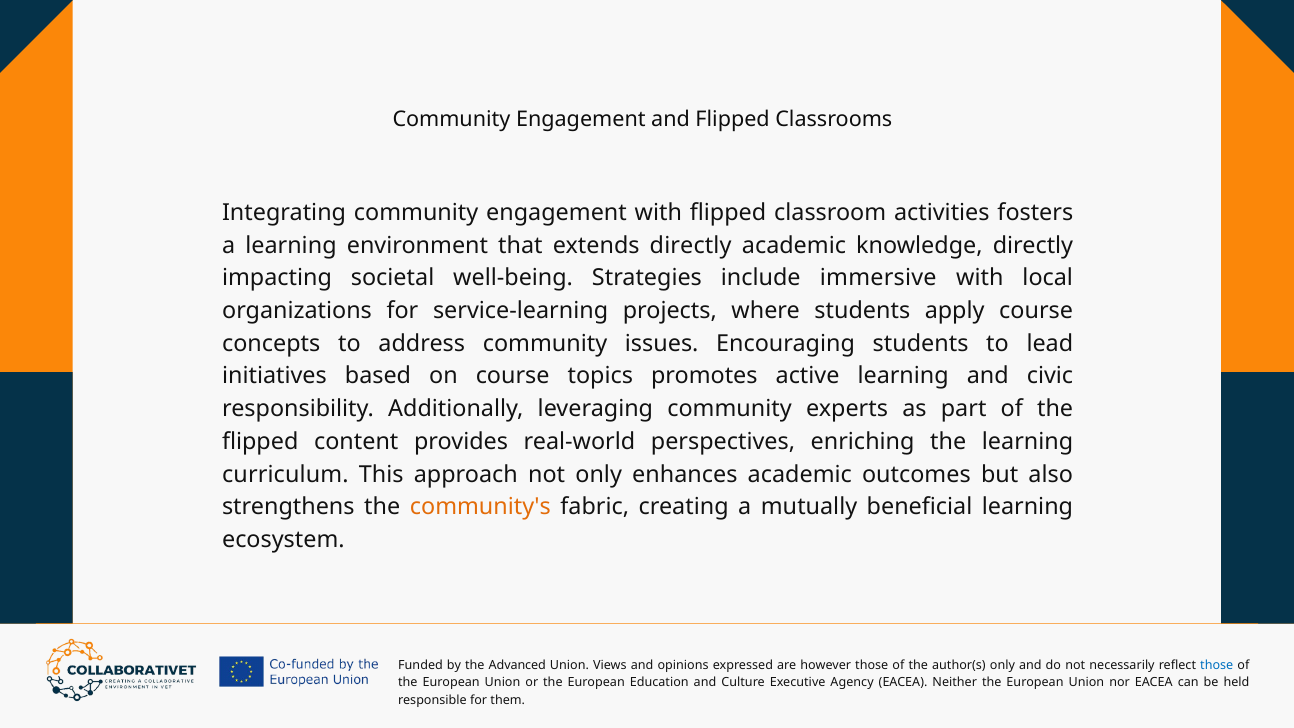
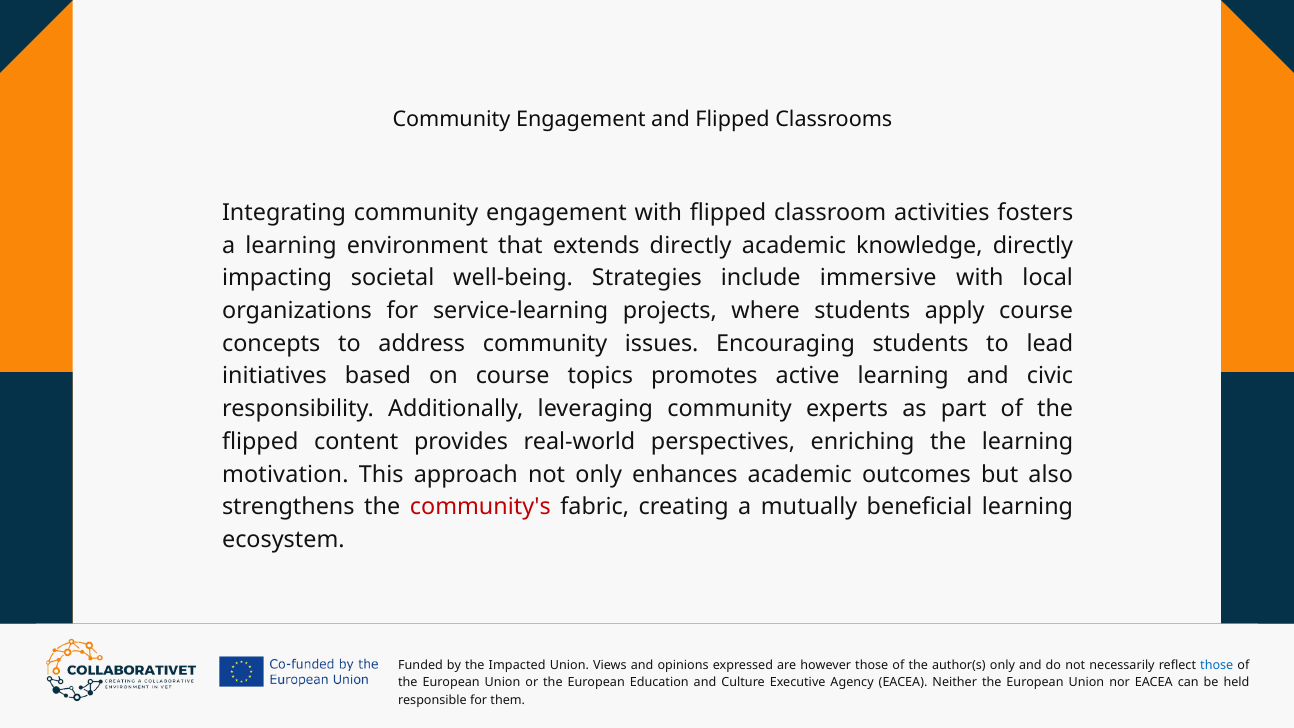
curriculum: curriculum -> motivation
community's colour: orange -> red
Advanced: Advanced -> Impacted
